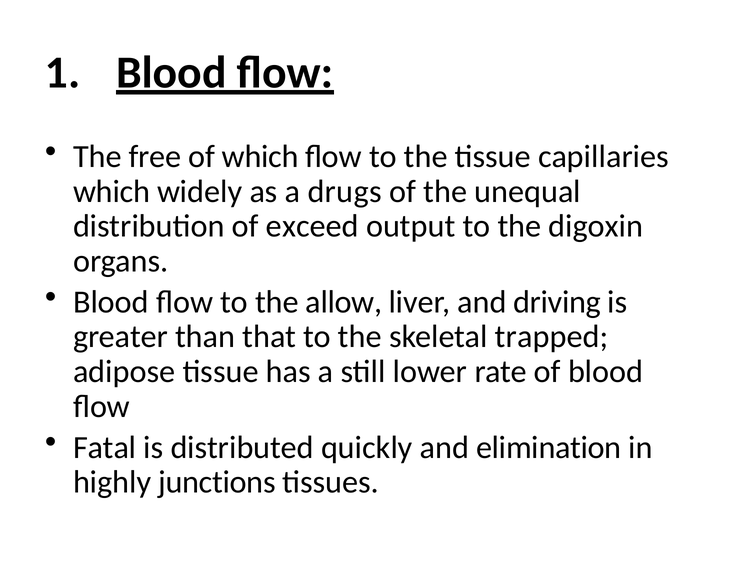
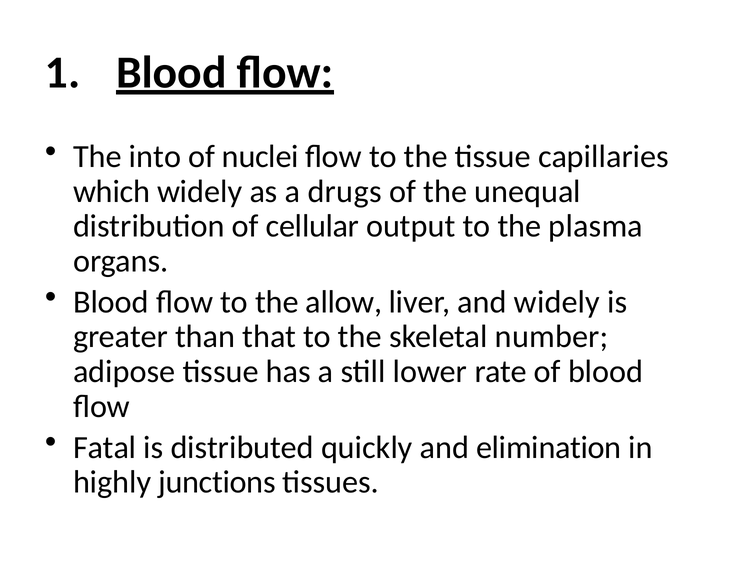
free: free -> into
of which: which -> nuclei
exceed: exceed -> cellular
digoxin: digoxin -> plasma
and driving: driving -> widely
trapped: trapped -> number
